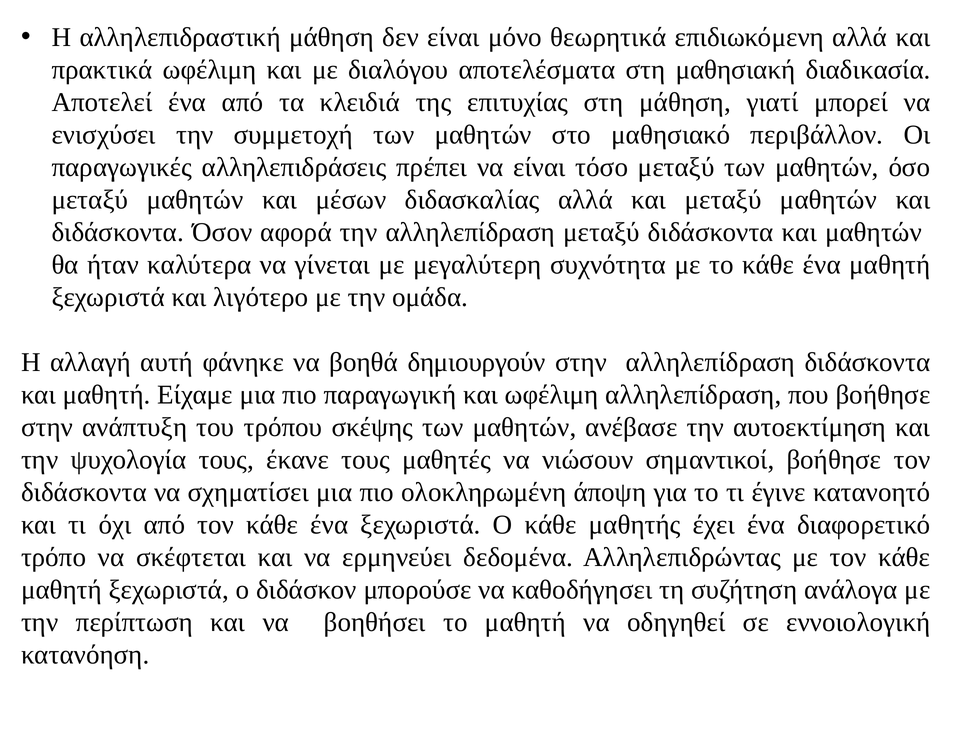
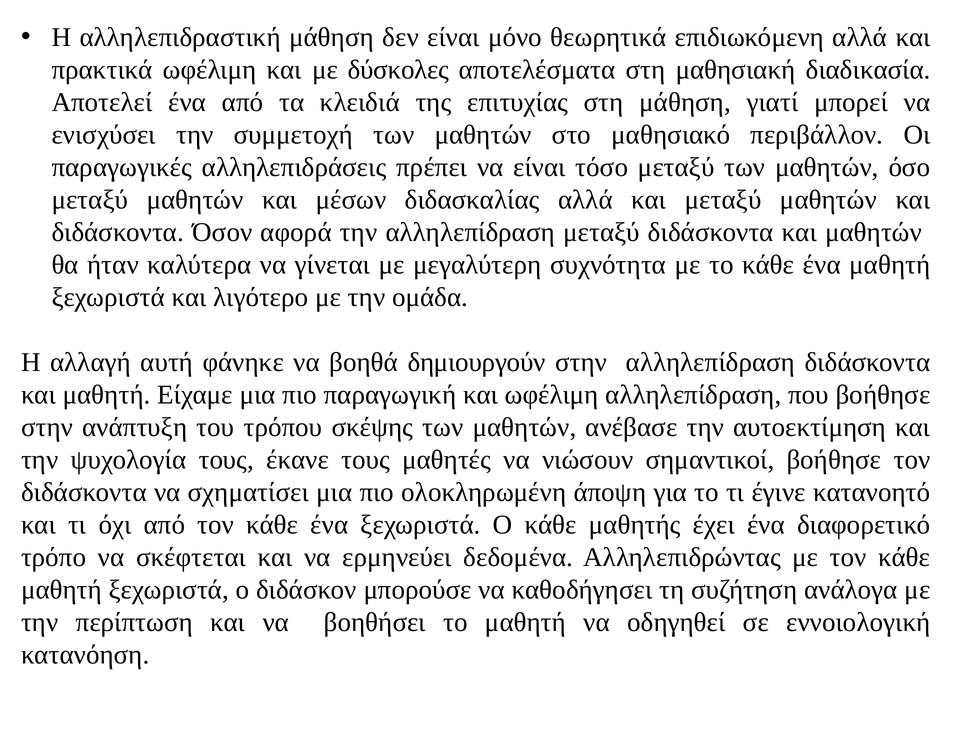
διαλόγου: διαλόγου -> δύσκολες
